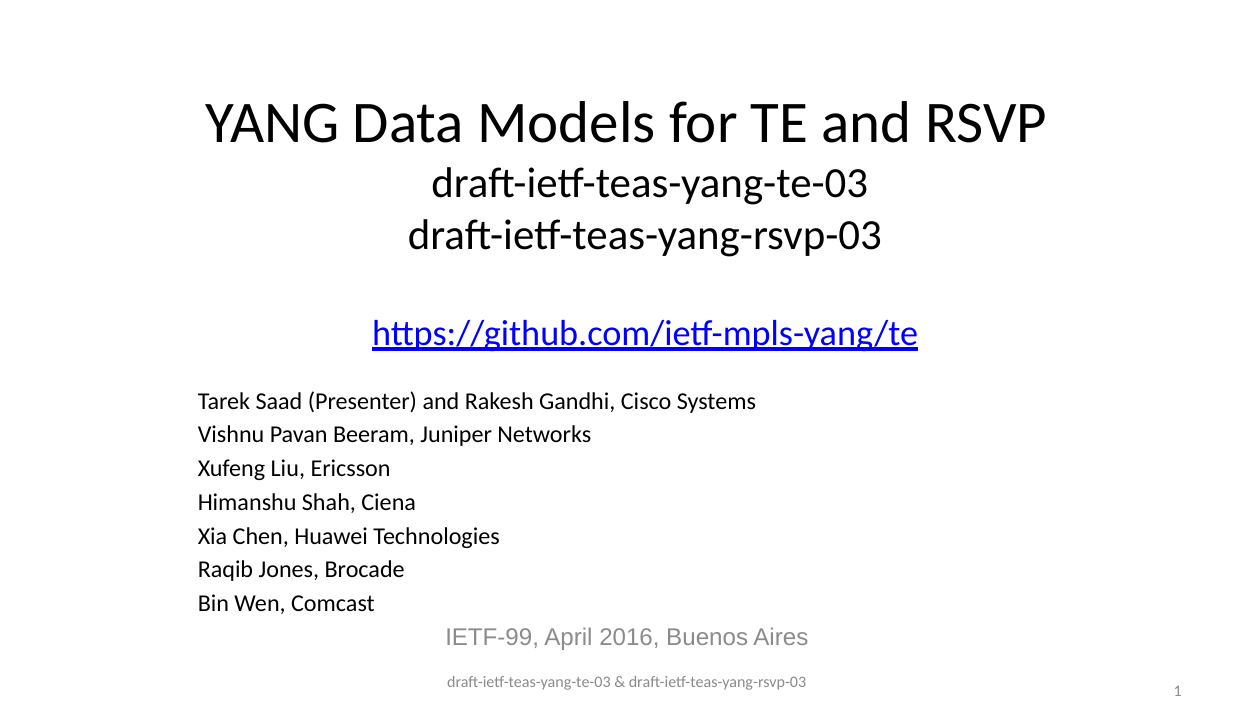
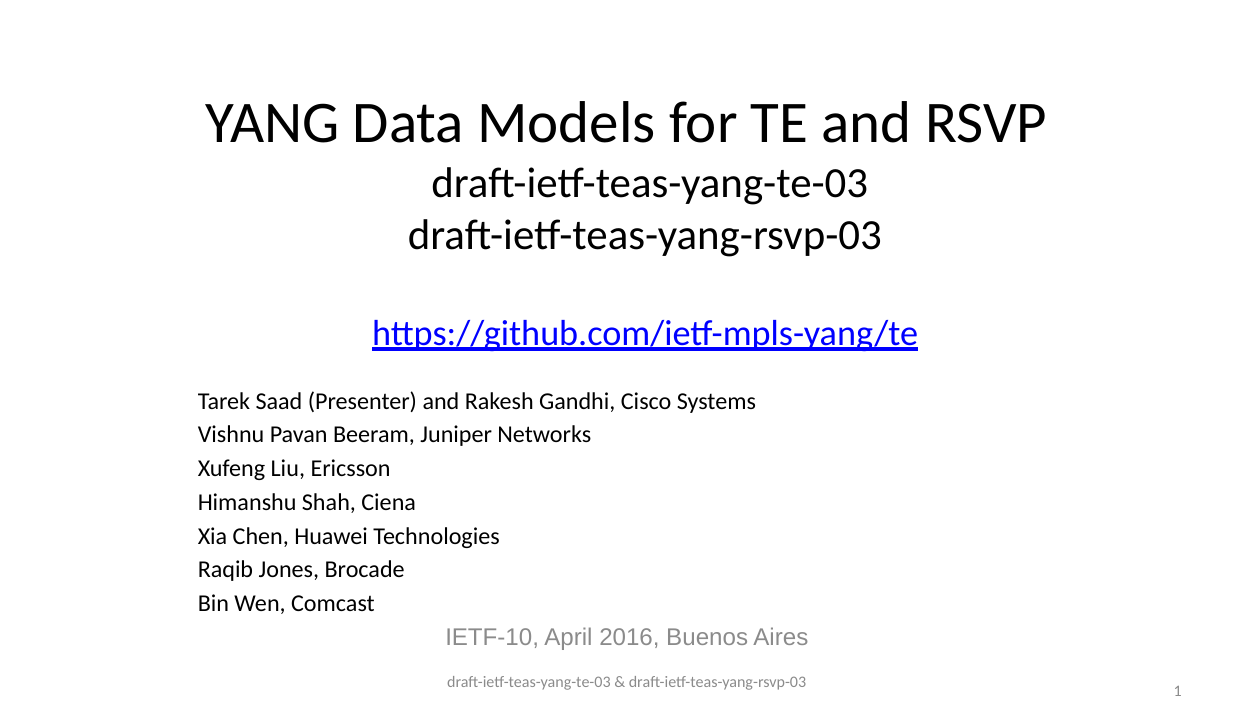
IETF-99: IETF-99 -> IETF-10
